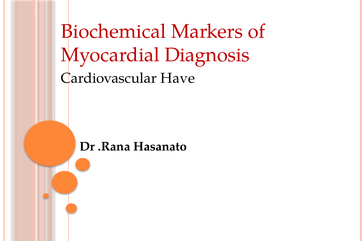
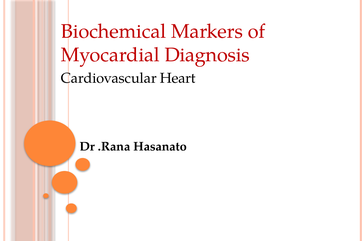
Have: Have -> Heart
